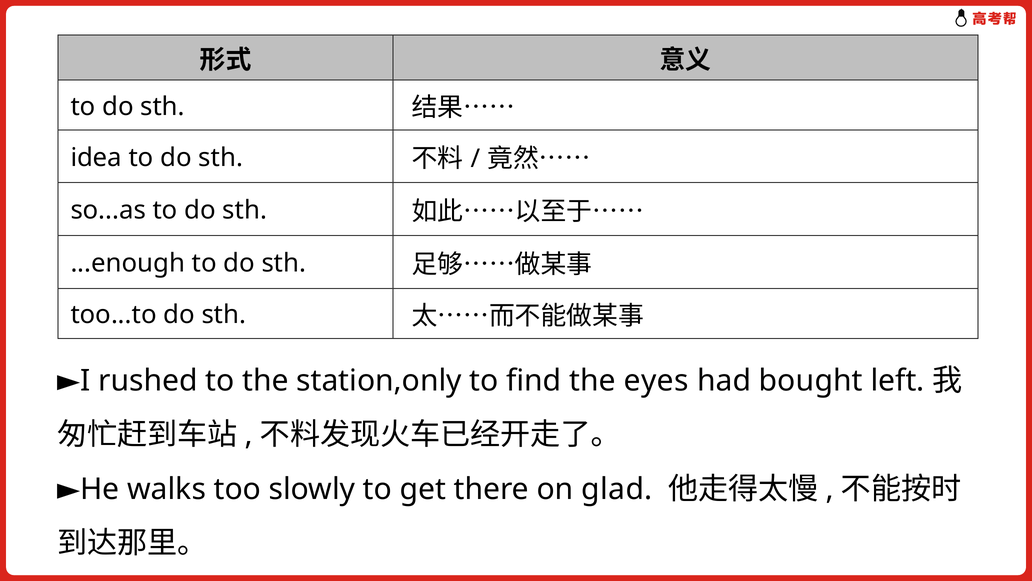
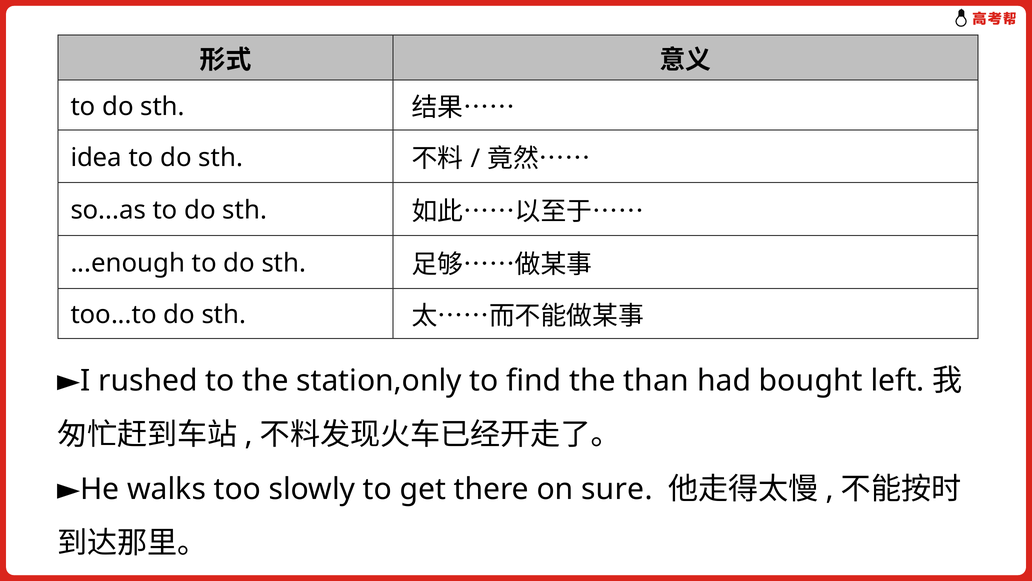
eyes: eyes -> than
glad: glad -> sure
